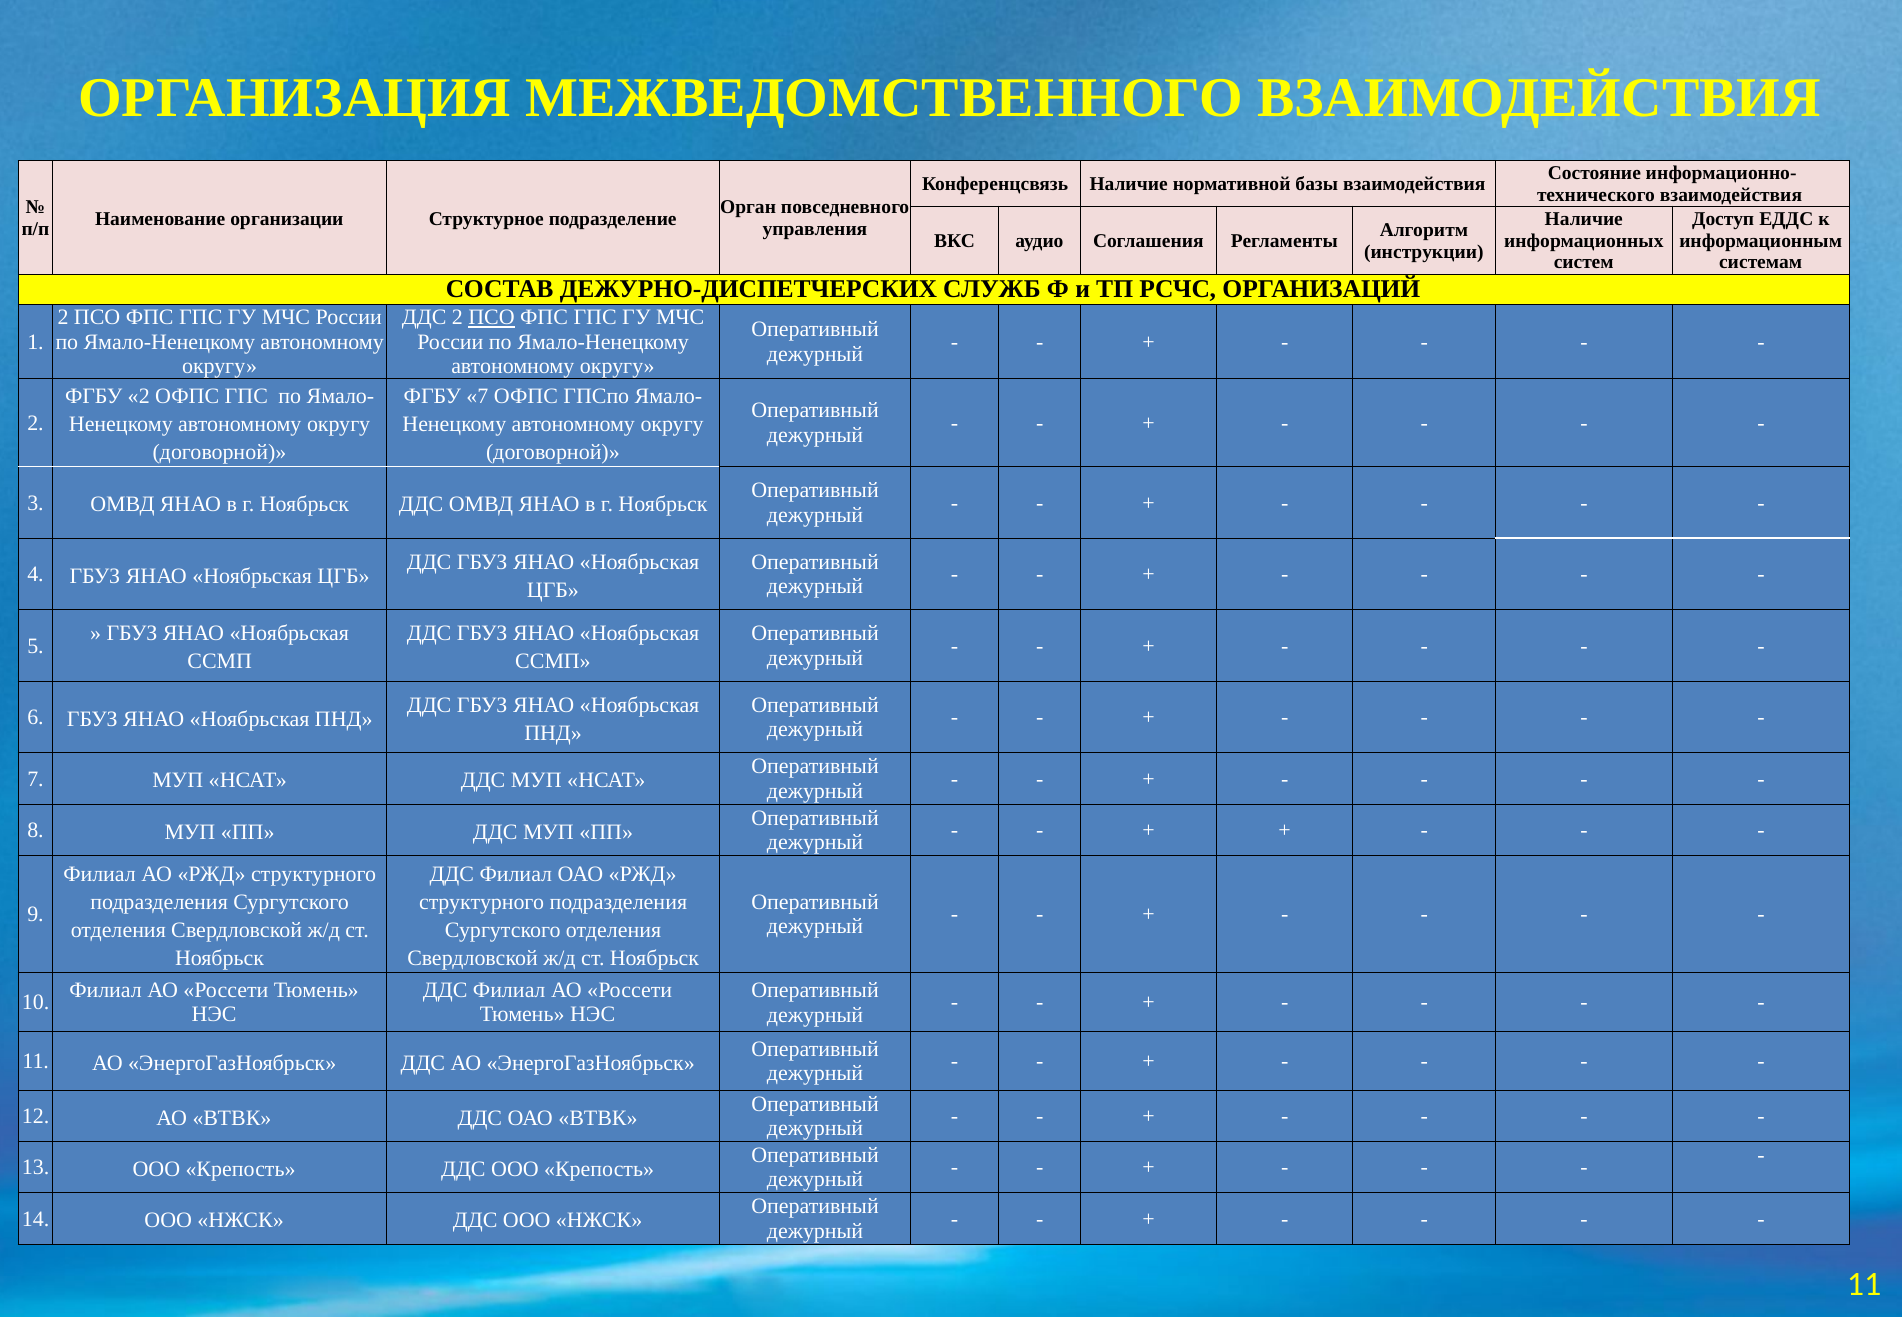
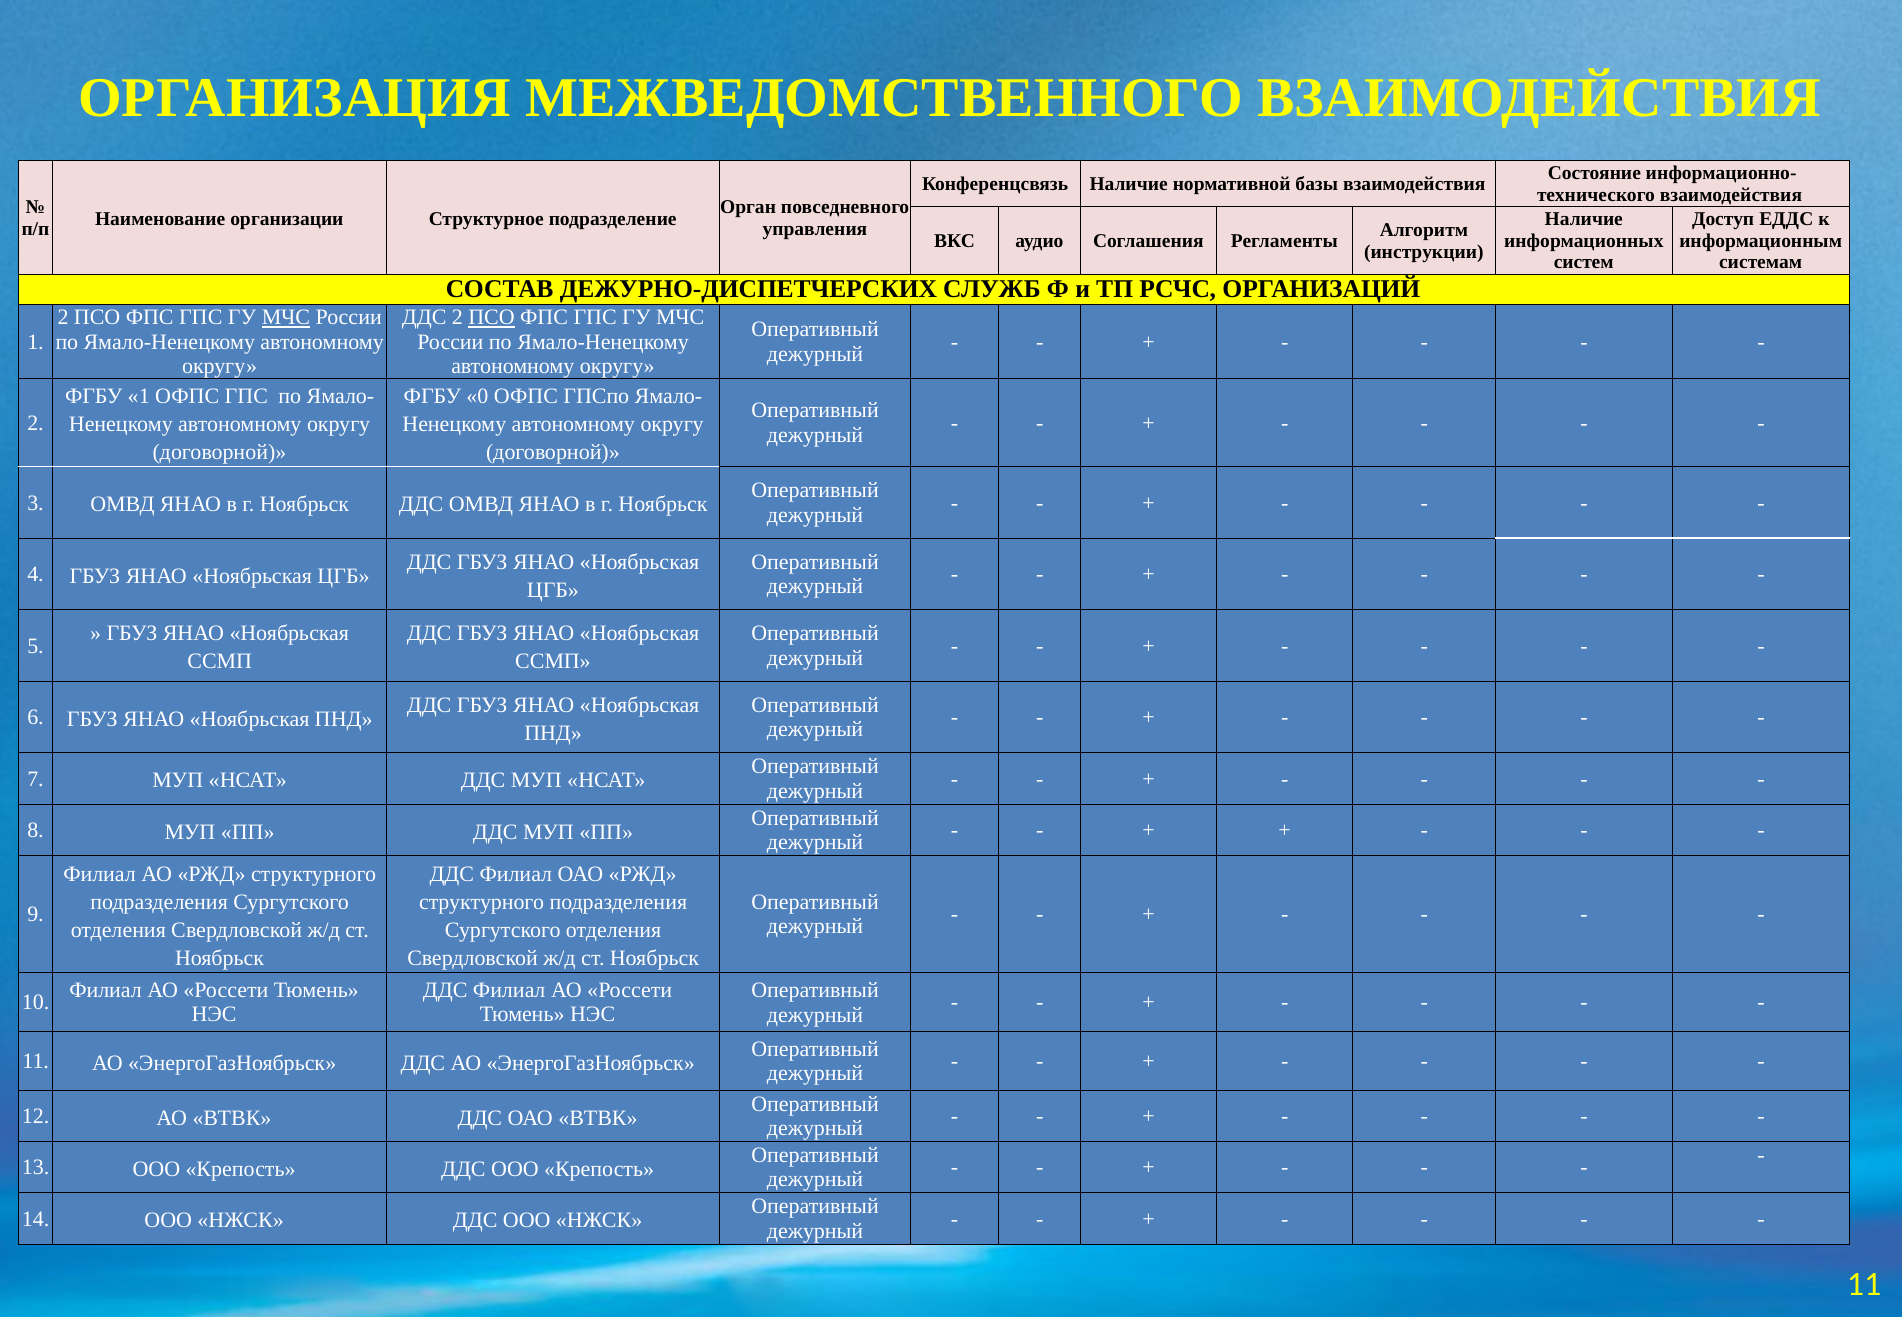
МЧС at (286, 317) underline: none -> present
ФГБУ 2: 2 -> 1
ФГБУ 7: 7 -> 0
